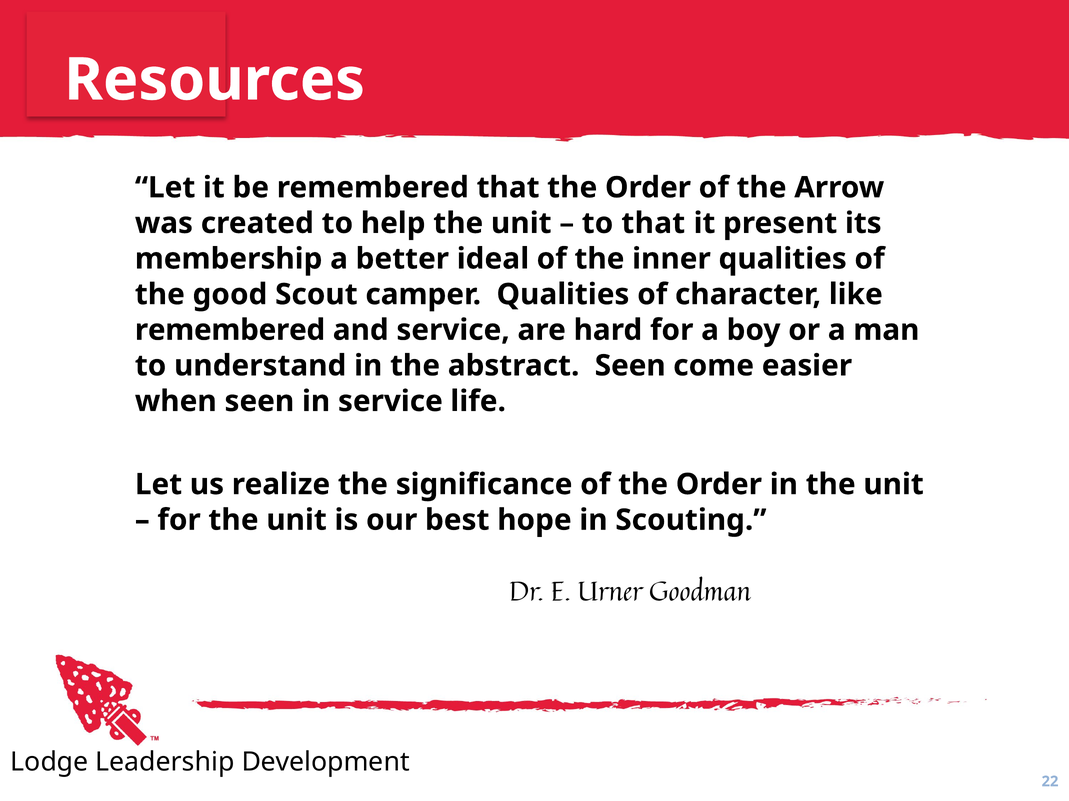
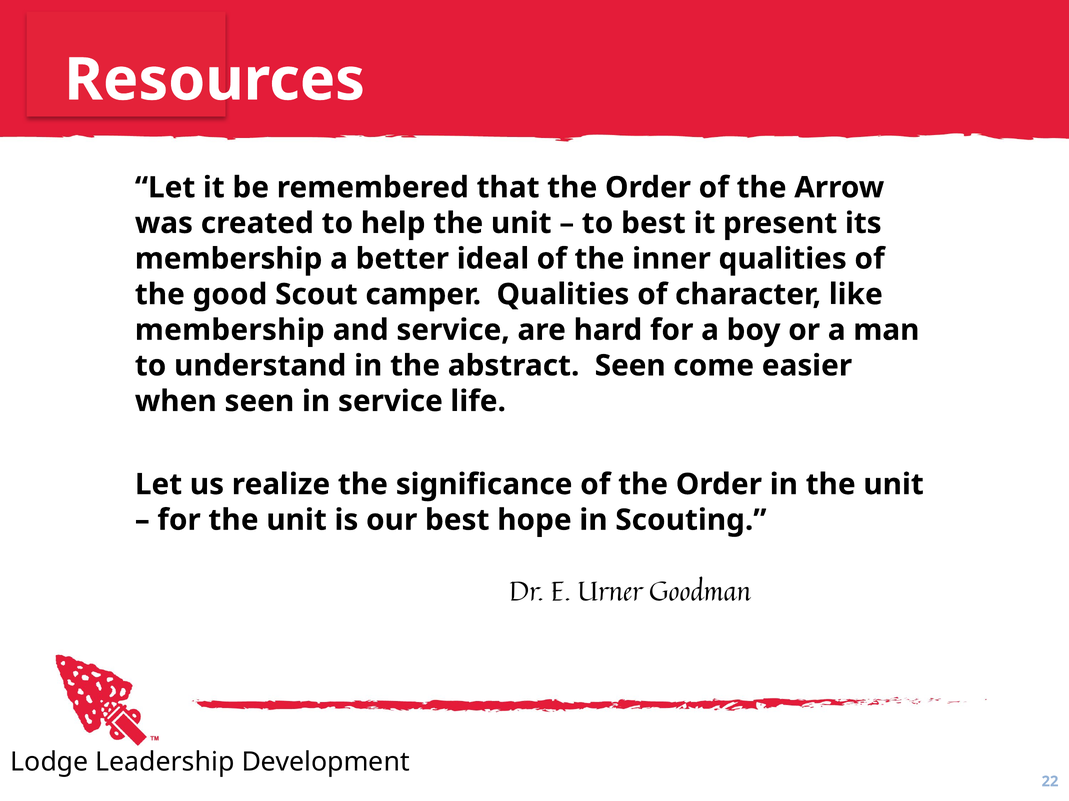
to that: that -> best
remembered at (230, 330): remembered -> membership
